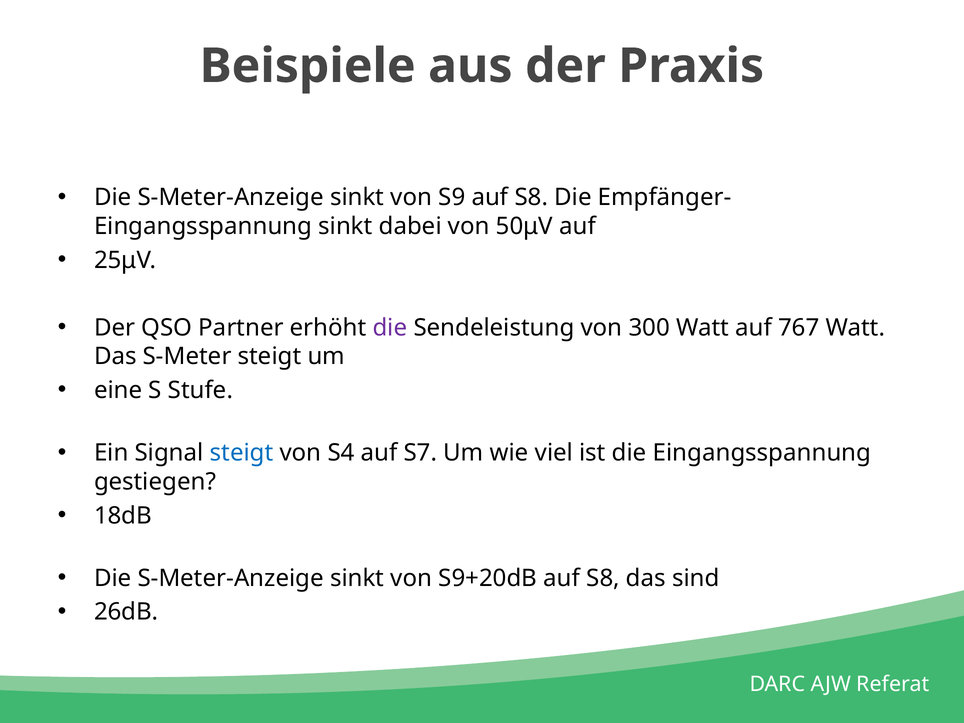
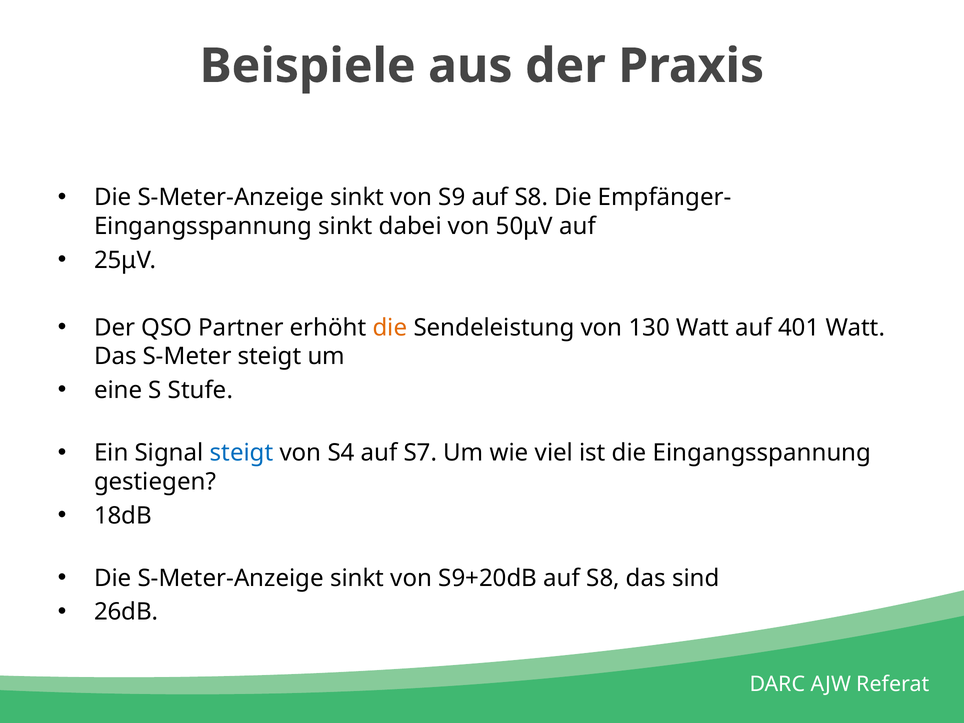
die at (390, 328) colour: purple -> orange
300: 300 -> 130
767: 767 -> 401
